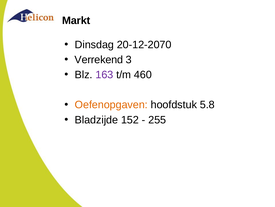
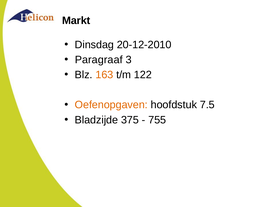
20-12-2070: 20-12-2070 -> 20-12-2010
Verrekend: Verrekend -> Paragraaf
163 colour: purple -> orange
460: 460 -> 122
5.8: 5.8 -> 7.5
152: 152 -> 375
255: 255 -> 755
